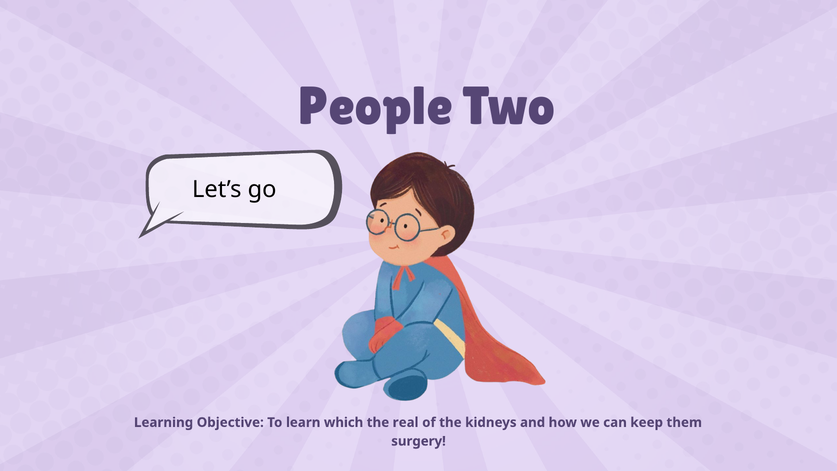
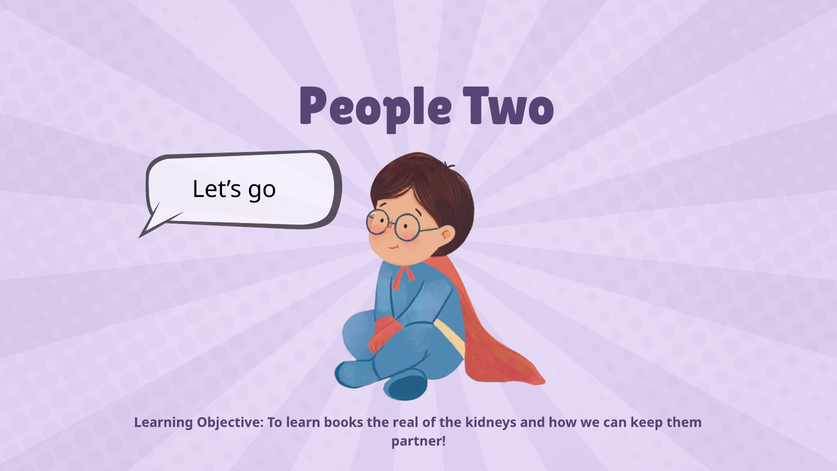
which: which -> books
surgery: surgery -> partner
